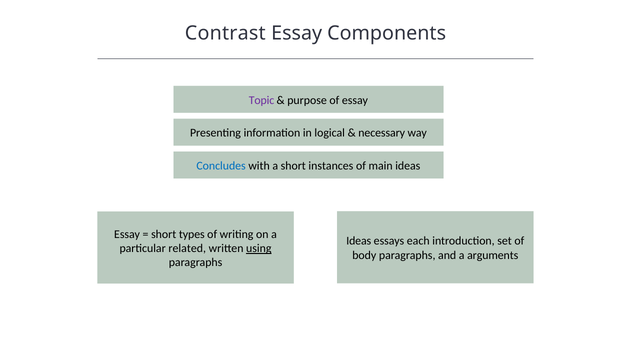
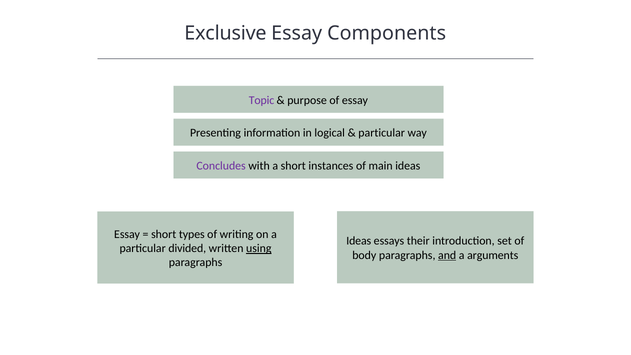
Contrast: Contrast -> Exclusive
necessary at (382, 133): necessary -> particular
Concludes colour: blue -> purple
each: each -> their
related: related -> divided
and underline: none -> present
